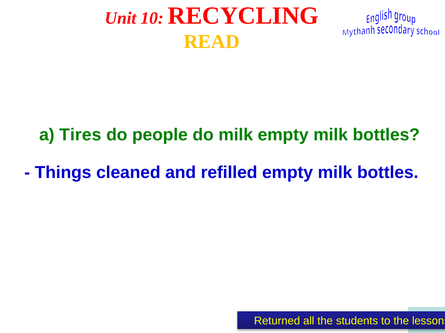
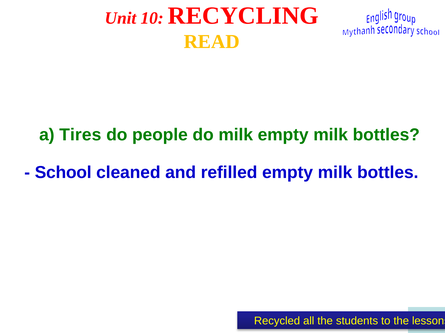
Things at (63, 173): Things -> School
Returned: Returned -> Recycled
